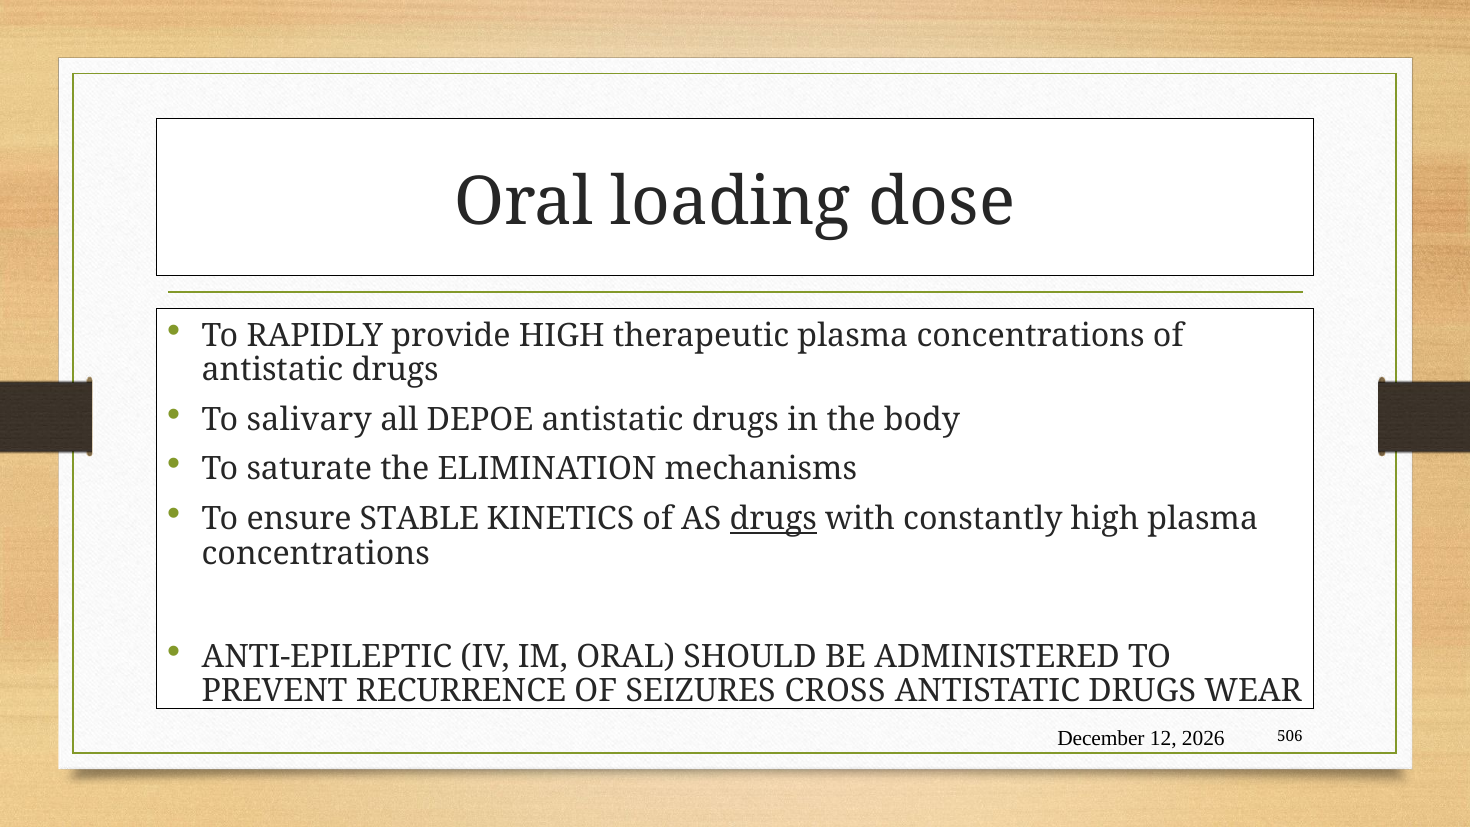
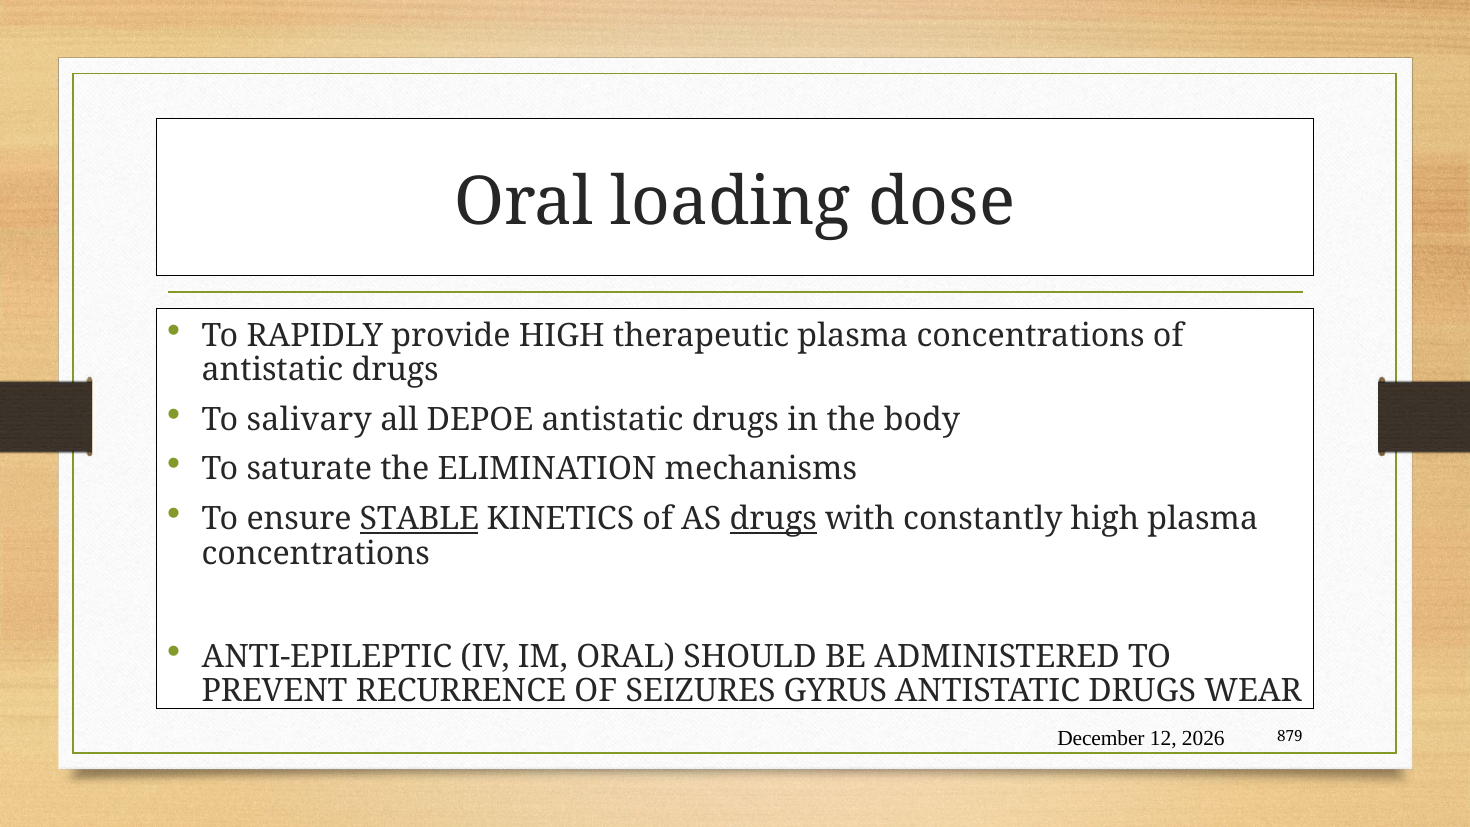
STABLE underline: none -> present
CROSS: CROSS -> GYRUS
506: 506 -> 879
